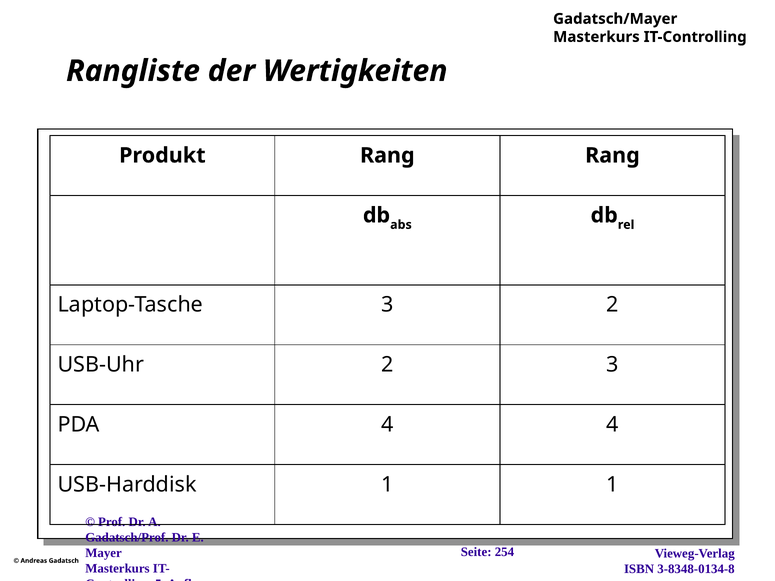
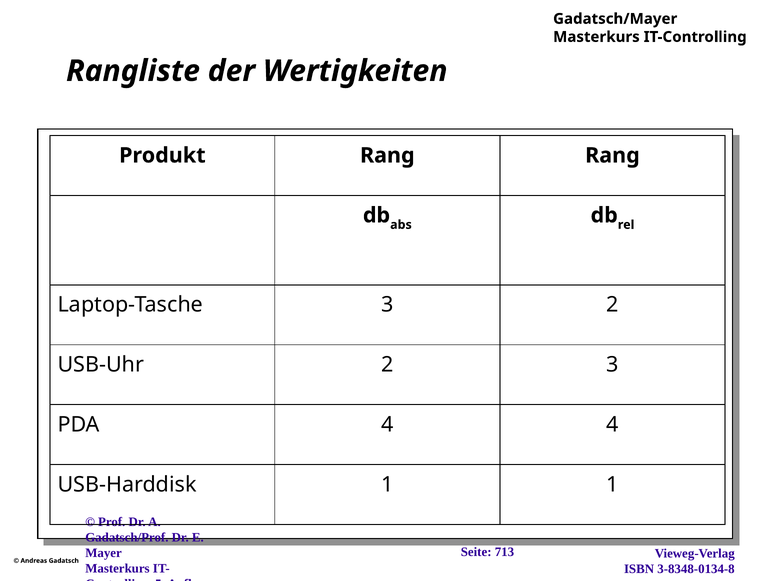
254: 254 -> 713
